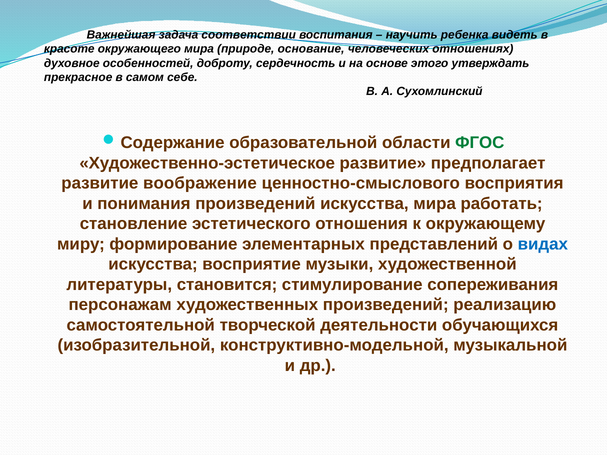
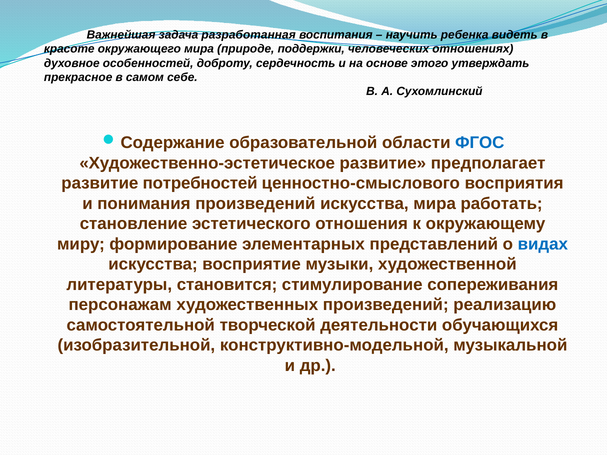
соответствии: соответствии -> разработанная
основание: основание -> поддержки
ФГОС colour: green -> blue
воображение: воображение -> потребностей
